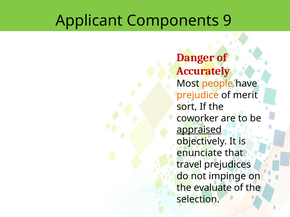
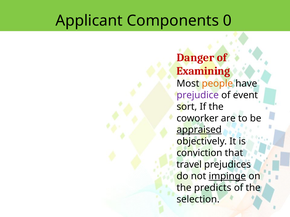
9: 9 -> 0
Accurately: Accurately -> Examining
prejudice colour: orange -> purple
merit: merit -> event
enunciate: enunciate -> conviction
impinge underline: none -> present
evaluate: evaluate -> predicts
